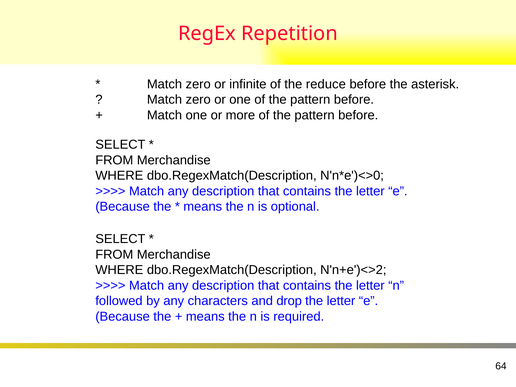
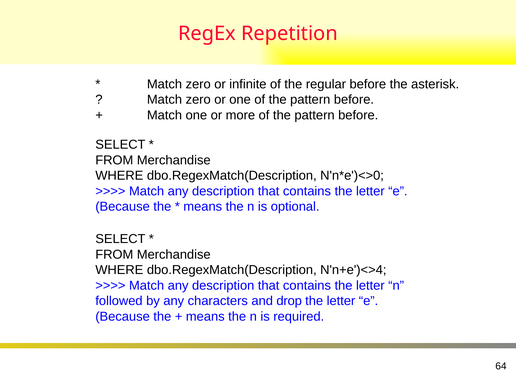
reduce: reduce -> regular
N'n+e')<>2: N'n+e')<>2 -> N'n+e')<>4
